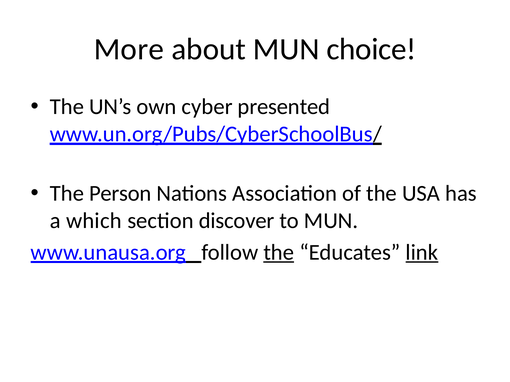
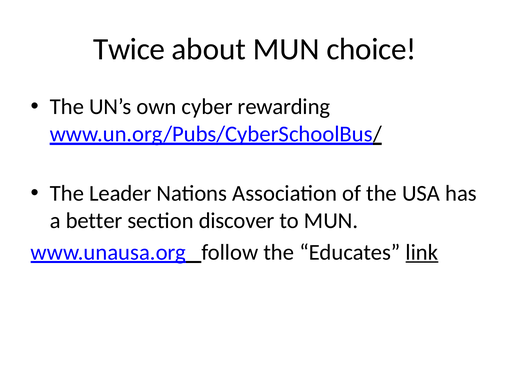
More: More -> Twice
presented: presented -> rewarding
Person: Person -> Leader
which: which -> better
the at (279, 253) underline: present -> none
